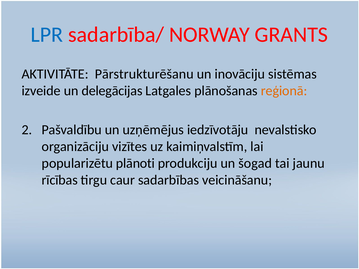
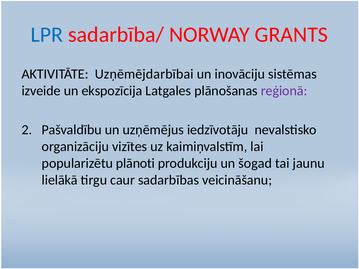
Pārstrukturēšanu: Pārstrukturēšanu -> Uzņēmējdarbībai
delegācijas: delegācijas -> ekspozīcija
reģionā colour: orange -> purple
rīcības: rīcības -> lielākā
